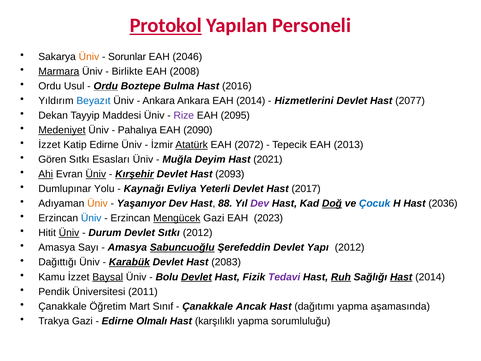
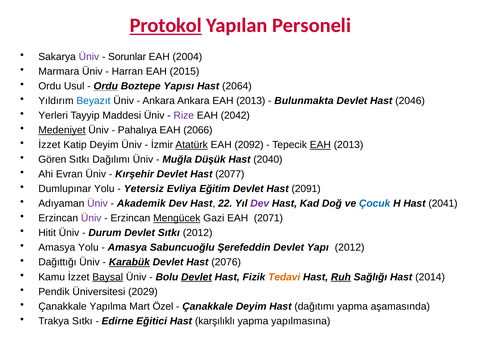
Üniv at (89, 57) colour: orange -> purple
2046: 2046 -> 2004
Marmara underline: present -> none
Birlikte: Birlikte -> Harran
2008: 2008 -> 2015
Bulma: Bulma -> Yapısı
2016: 2016 -> 2064
2014 at (251, 101): 2014 -> 2013
Hizmetlerini: Hizmetlerini -> Bulunmakta
2077: 2077 -> 2046
Dekan: Dekan -> Yerleri
2095: 2095 -> 2042
2090: 2090 -> 2066
Katip Edirne: Edirne -> Deyim
2072: 2072 -> 2092
EAH at (320, 145) underline: none -> present
Esasları: Esasları -> Dağılımı
Deyim: Deyim -> Düşük
2021: 2021 -> 2040
Ahi underline: present -> none
Üniv at (96, 174) underline: present -> none
Kırşehir underline: present -> none
2093: 2093 -> 2077
Kaynağı: Kaynağı -> Yetersiz
Yeterli: Yeterli -> Eğitim
2017: 2017 -> 2091
Üniv at (97, 203) colour: orange -> purple
Yaşanıyor: Yaşanıyor -> Akademik
88: 88 -> 22
Doğ underline: present -> none
2036: 2036 -> 2041
Üniv at (91, 218) colour: blue -> purple
2023: 2023 -> 2071
Üniv at (69, 233) underline: present -> none
Amasya Sayı: Sayı -> Yolu
Sabuncuoğlu underline: present -> none
2083: 2083 -> 2076
Tedavi colour: purple -> orange
Hast at (401, 277) underline: present -> none
2011: 2011 -> 2029
Öğretim: Öğretim -> Yapılma
Sınıf: Sınıf -> Özel
Çanakkale Ancak: Ancak -> Deyim
Trakya Gazi: Gazi -> Sıtkı
Olmalı: Olmalı -> Eğitici
sorumluluğu: sorumluluğu -> yapılmasına
